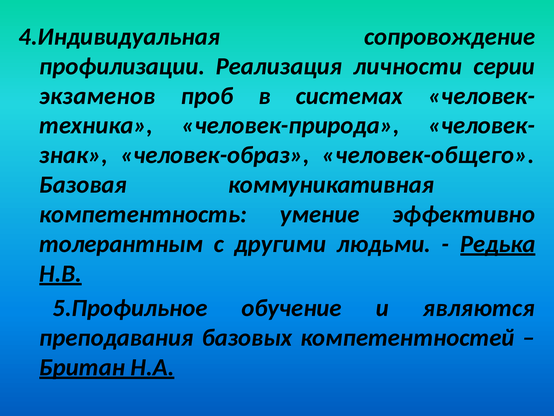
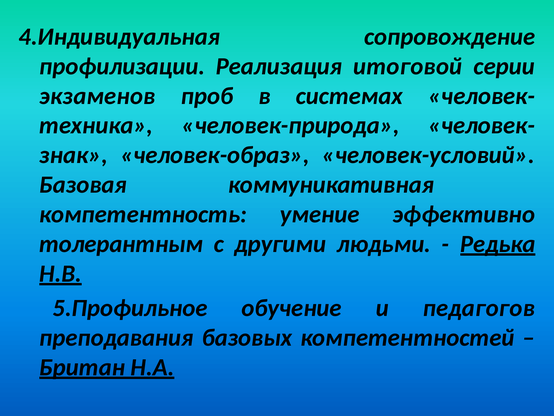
личности: личности -> итоговой
человек-общего: человек-общего -> человек-условий
являются: являются -> педагогов
